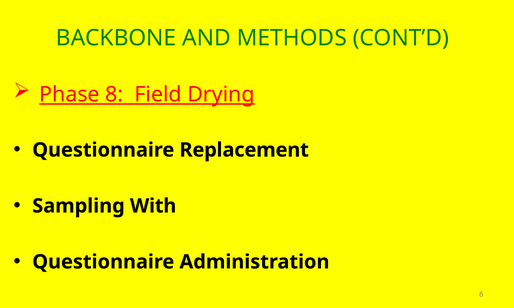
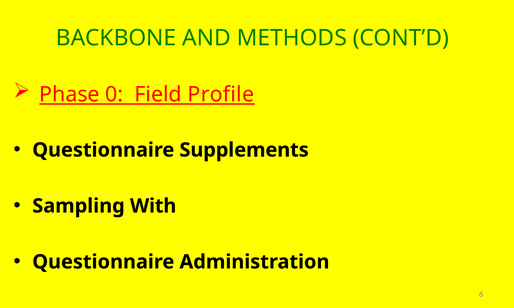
8: 8 -> 0
Drying: Drying -> Profile
Replacement: Replacement -> Supplements
